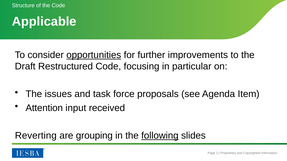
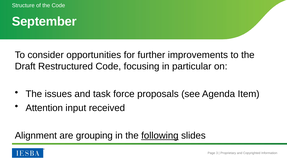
Applicable: Applicable -> September
opportunities underline: present -> none
Reverting: Reverting -> Alignment
